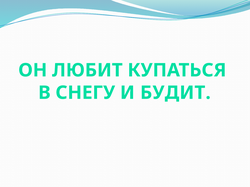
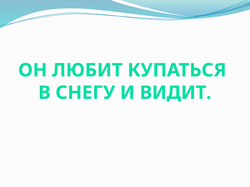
БУДИТ: БУДИТ -> ВИДИТ
